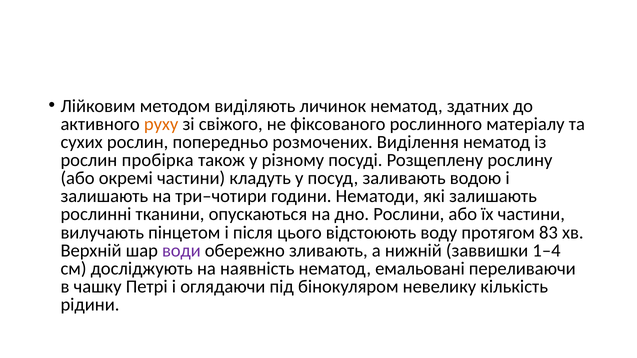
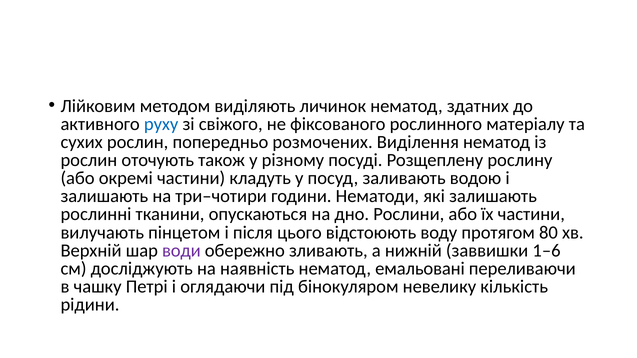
руху colour: orange -> blue
пробірка: пробірка -> оточують
83: 83 -> 80
1–4: 1–4 -> 1–6
